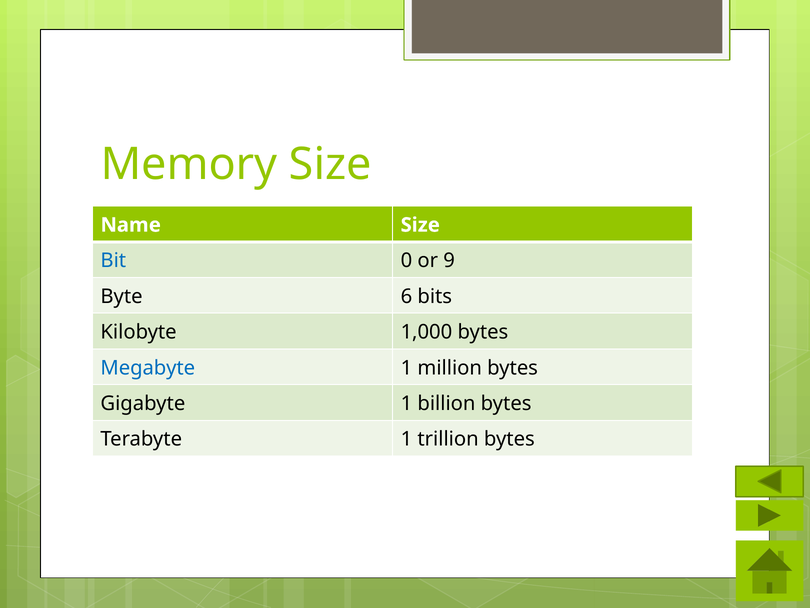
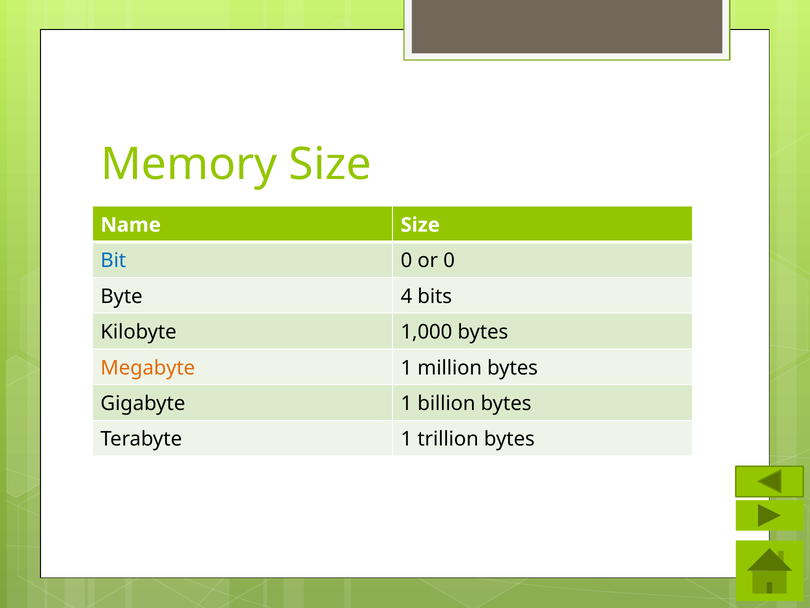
or 9: 9 -> 0
6: 6 -> 4
Megabyte colour: blue -> orange
